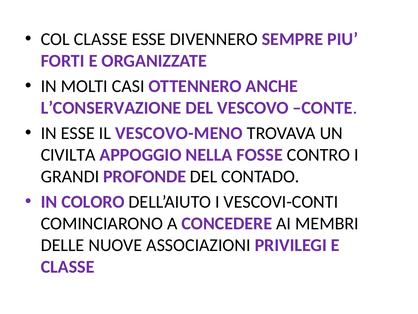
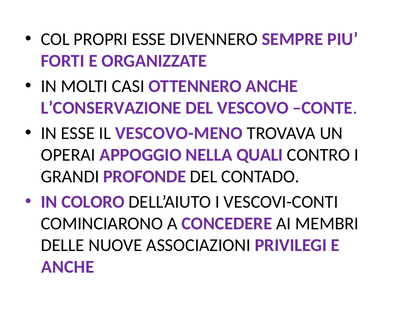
COL CLASSE: CLASSE -> PROPRI
CIVILTA: CIVILTA -> OPERAI
FOSSE: FOSSE -> QUALI
CLASSE at (68, 266): CLASSE -> ANCHE
